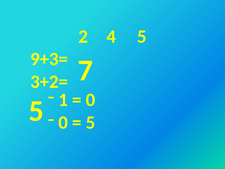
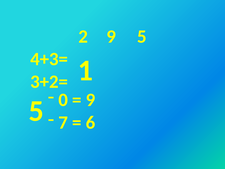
2 4: 4 -> 9
9+3=: 9+3= -> 4+3=
7: 7 -> 1
1: 1 -> 0
0 at (90, 100): 0 -> 9
0 at (63, 122): 0 -> 7
5 at (90, 122): 5 -> 6
